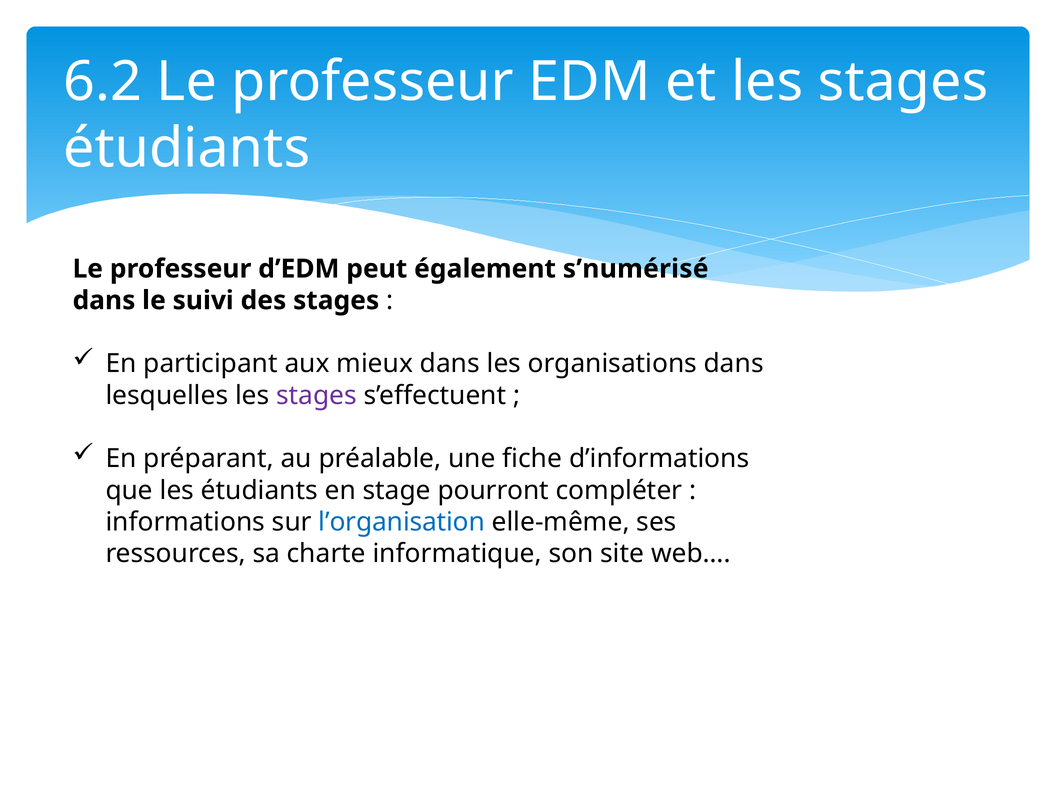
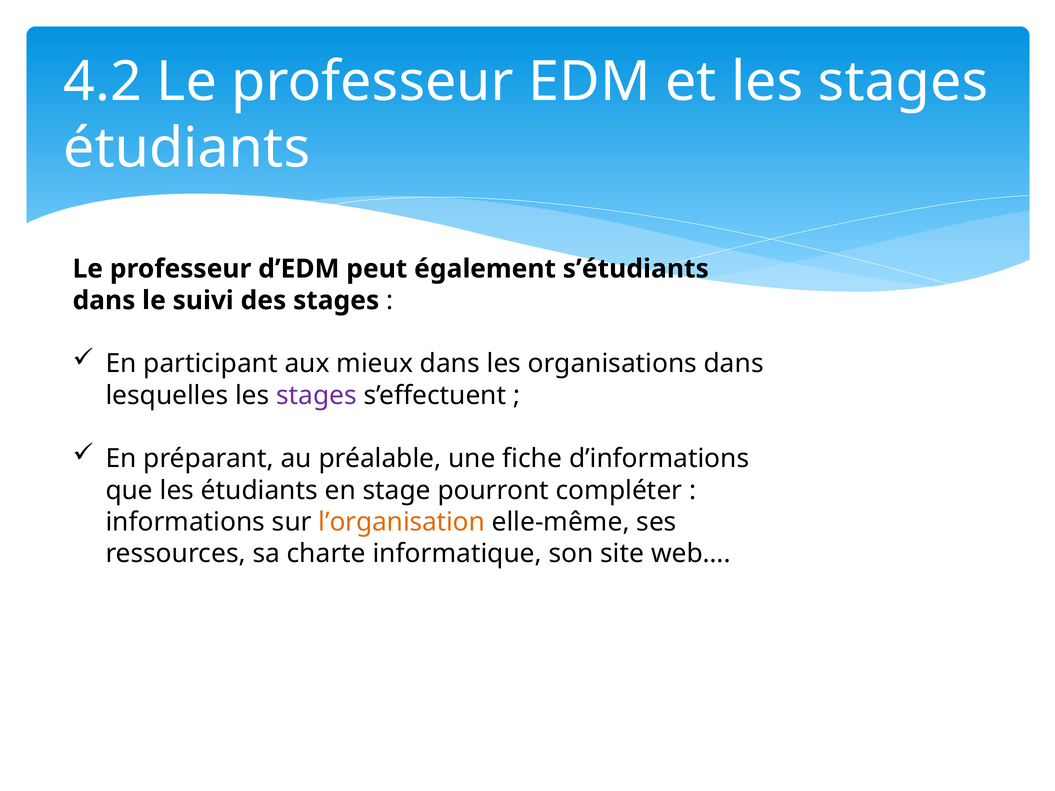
6.2: 6.2 -> 4.2
s’numérisé: s’numérisé -> s’étudiants
l’organisation colour: blue -> orange
